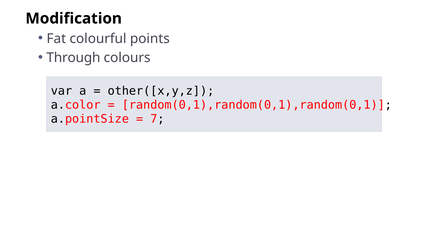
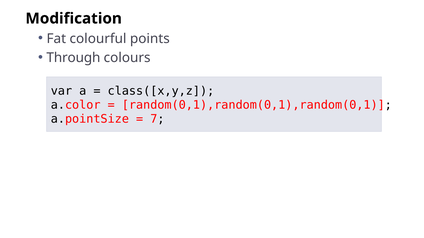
other([x,y,z: other([x,y,z -> class([x,y,z
